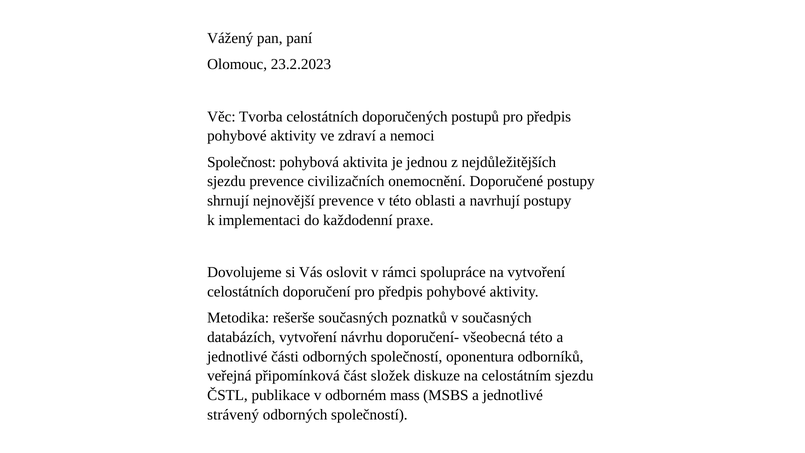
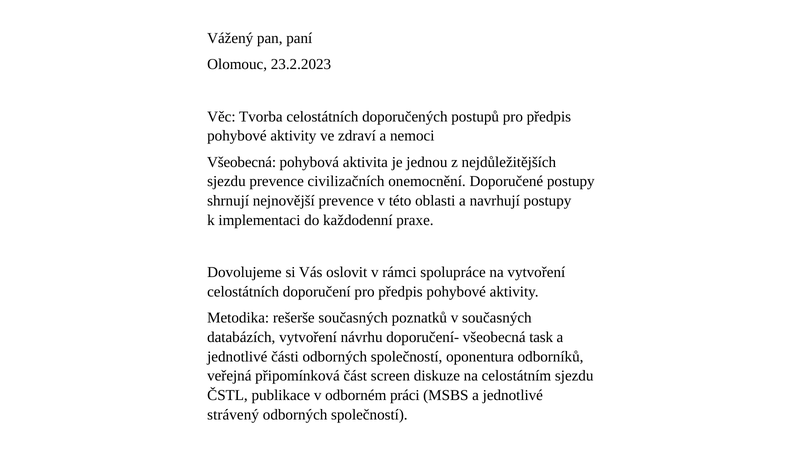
Společnost at (242, 162): Společnost -> Všeobecná
všeobecná této: této -> task
složek: složek -> screen
mass: mass -> práci
